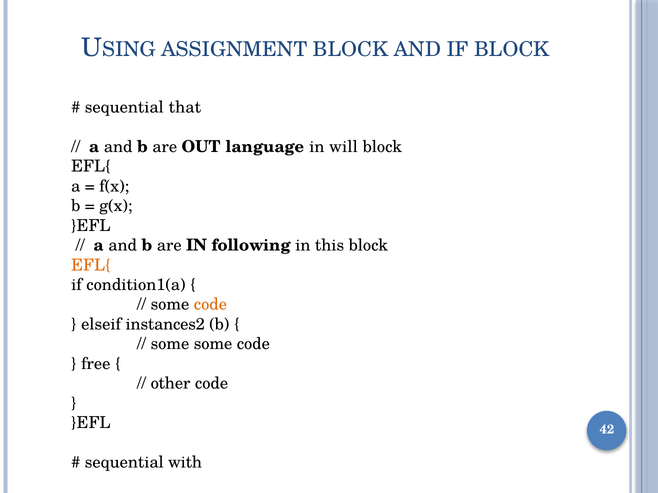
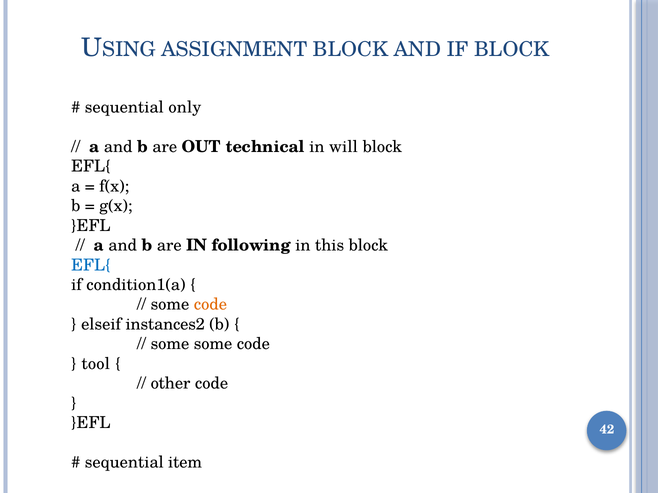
that: that -> only
language: language -> technical
EFL{ at (91, 265) colour: orange -> blue
free: free -> tool
with: with -> item
